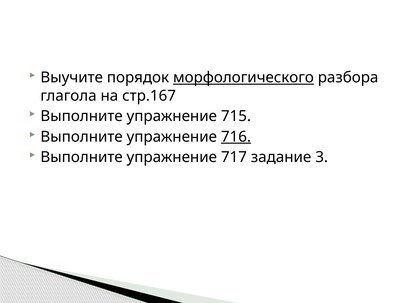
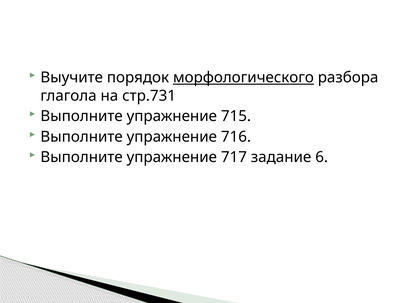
стр.167: стр.167 -> стр.731
716 underline: present -> none
3: 3 -> 6
